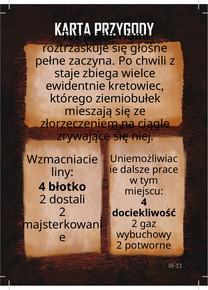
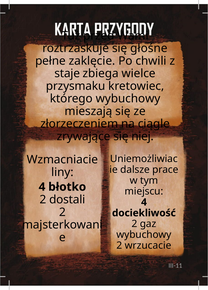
zaczyna: zaczyna -> zaklęcie
ewidentnie: ewidentnie -> przysmaku
którego ziemiobułek: ziemiobułek -> wybuchowy
potworne: potworne -> wrzucacie
